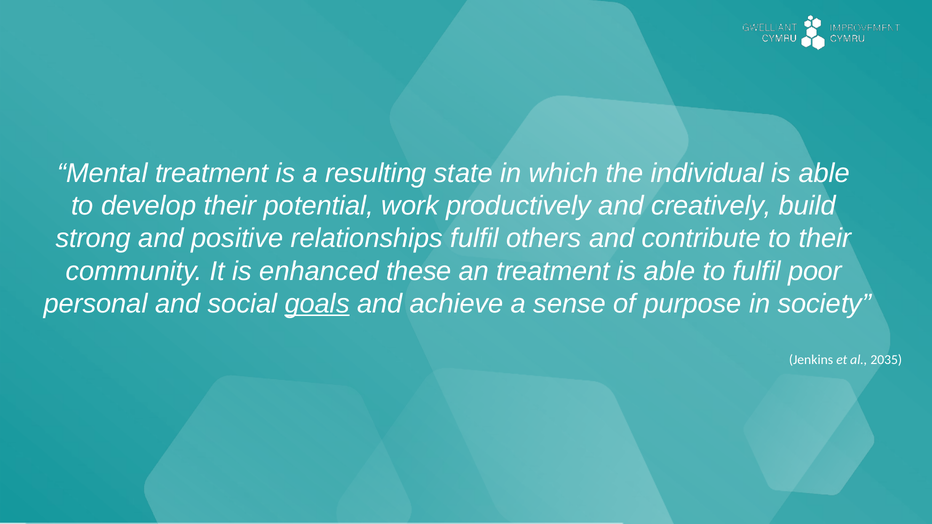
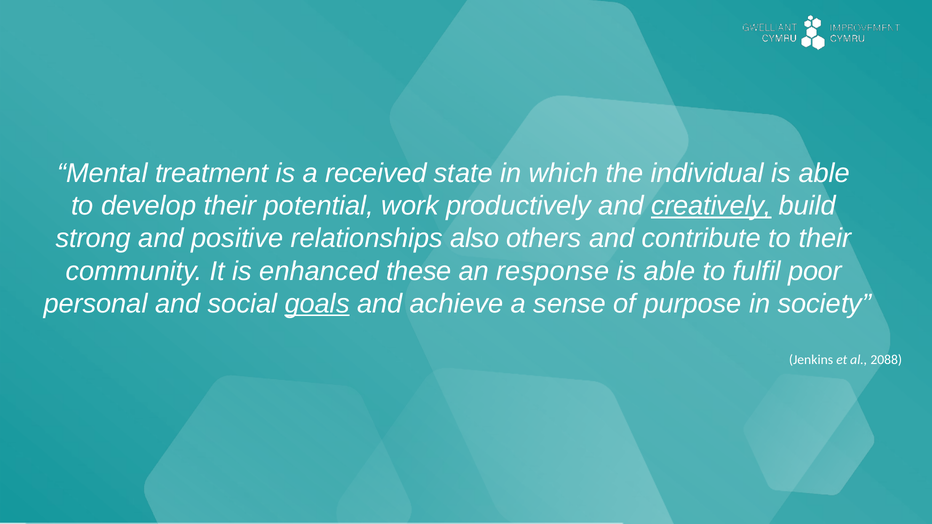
resulting: resulting -> received
creatively underline: none -> present
relationships fulfil: fulfil -> also
an treatment: treatment -> response
2035: 2035 -> 2088
